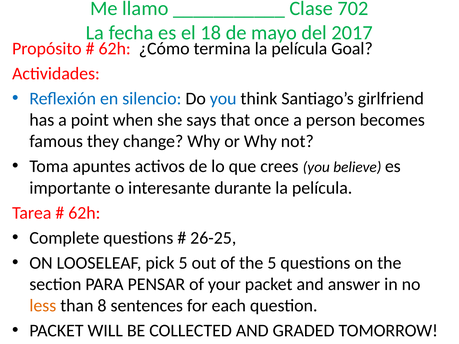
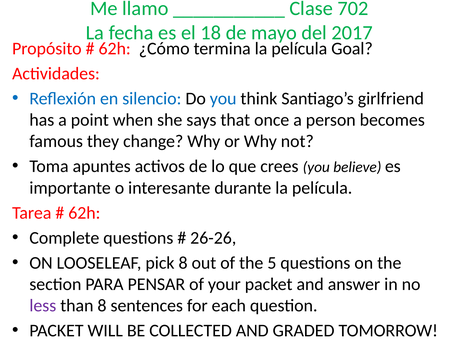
26-25: 26-25 -> 26-26
pick 5: 5 -> 8
less colour: orange -> purple
